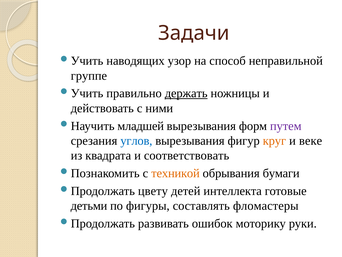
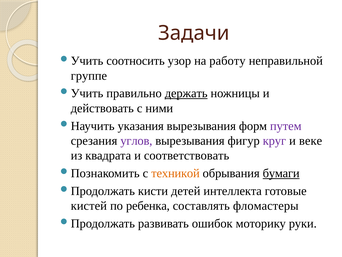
наводящих: наводящих -> соотносить
способ: способ -> работу
младшей: младшей -> указания
углов colour: blue -> purple
круг colour: orange -> purple
бумаги underline: none -> present
цвету: цвету -> кисти
детьми: детьми -> кистей
фигуры: фигуры -> ребенка
